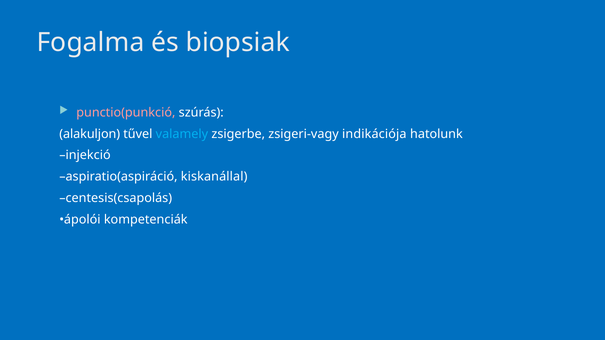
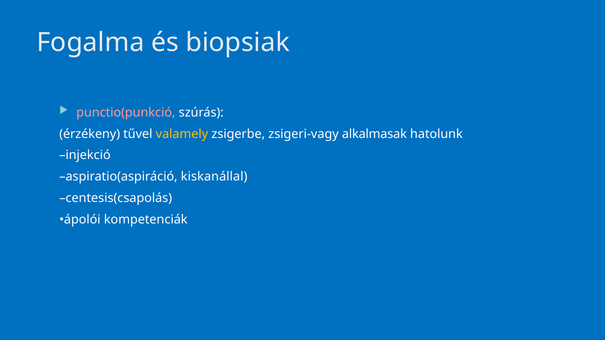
alakuljon: alakuljon -> érzékeny
valamely colour: light blue -> yellow
indikációja: indikációja -> alkalmasak
